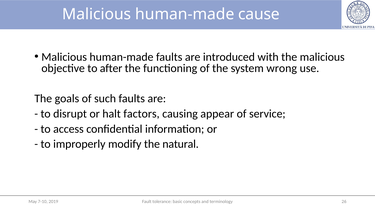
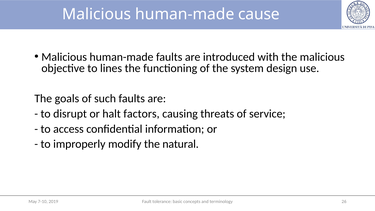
after: after -> lines
wrong: wrong -> design
appear: appear -> threats
